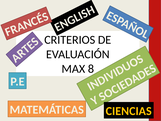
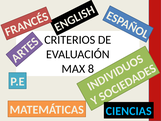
CIENCIAS colour: yellow -> light blue
